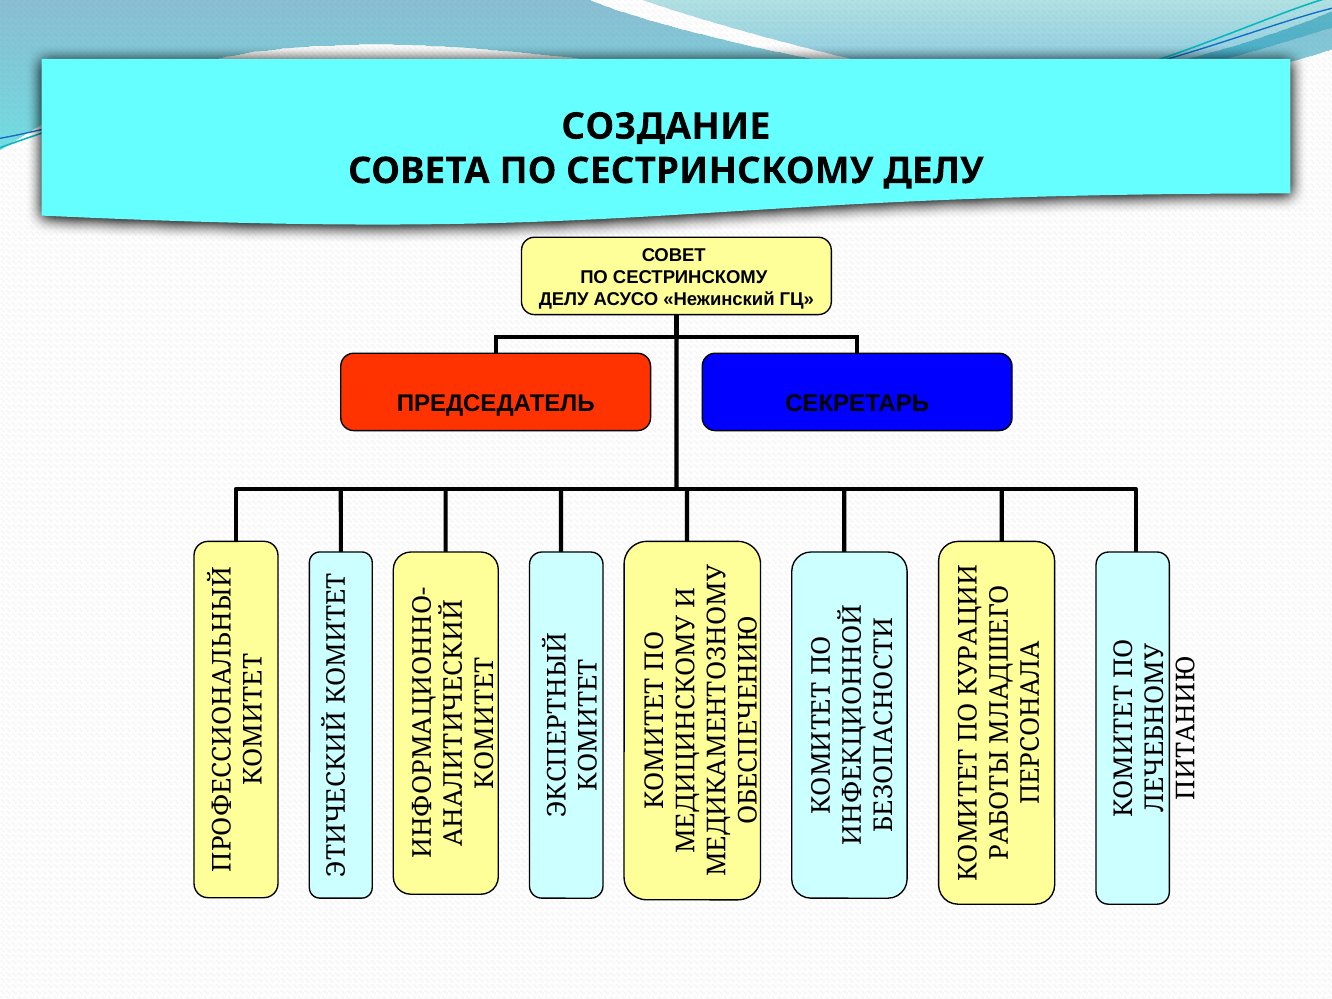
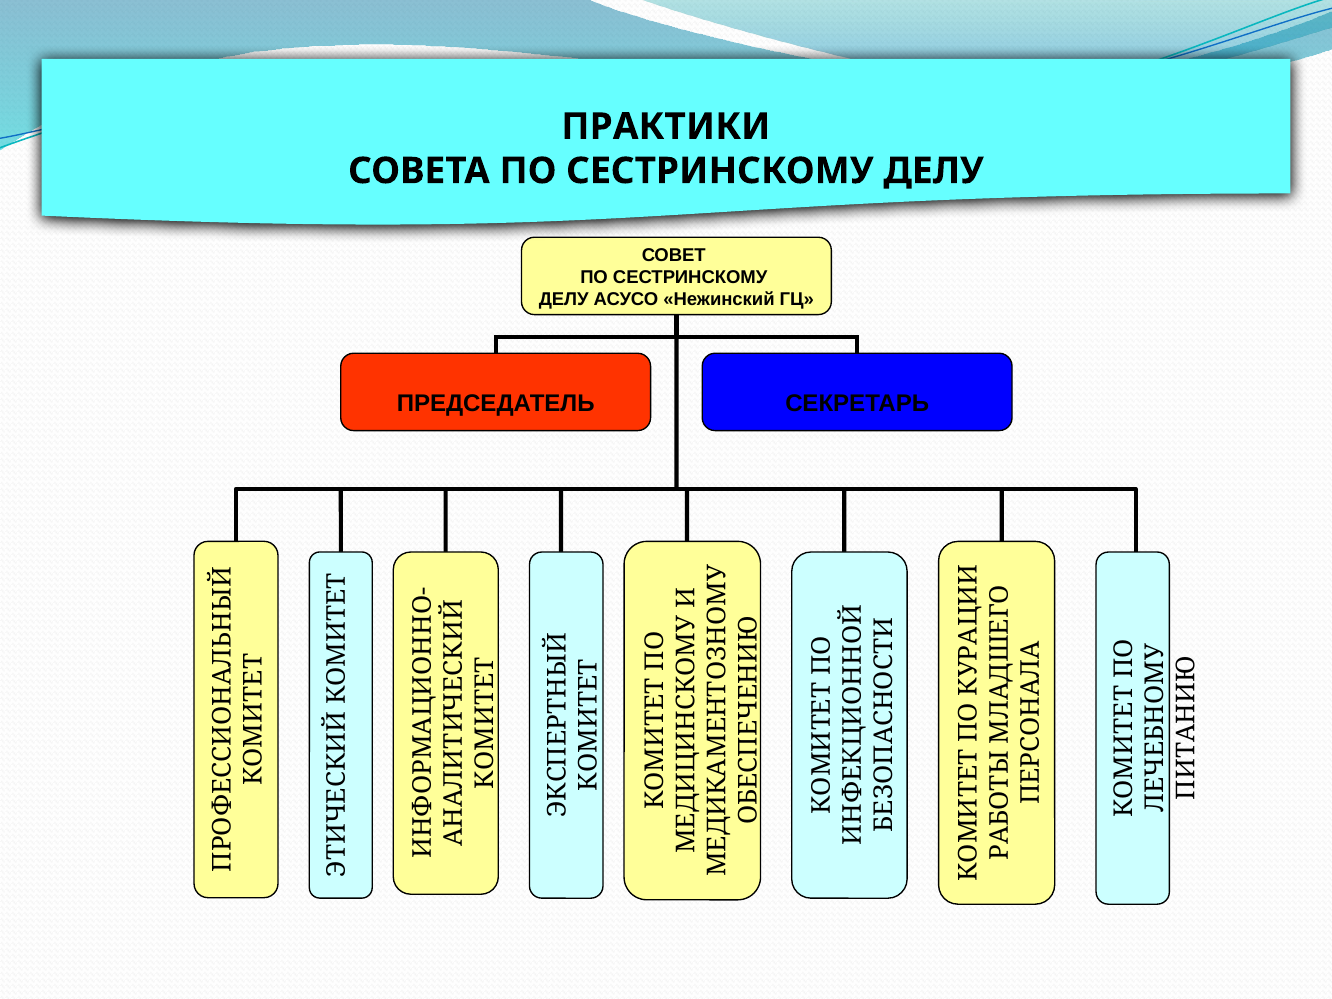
СОЗДАНИЕ: СОЗДАНИЕ -> ПРАКТИКИ
